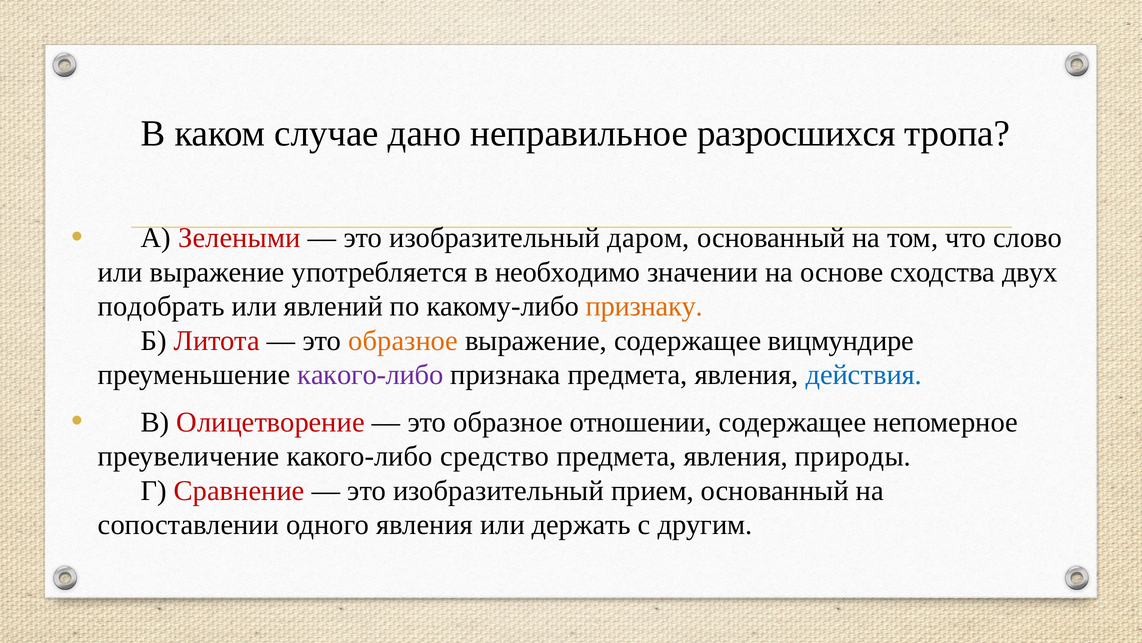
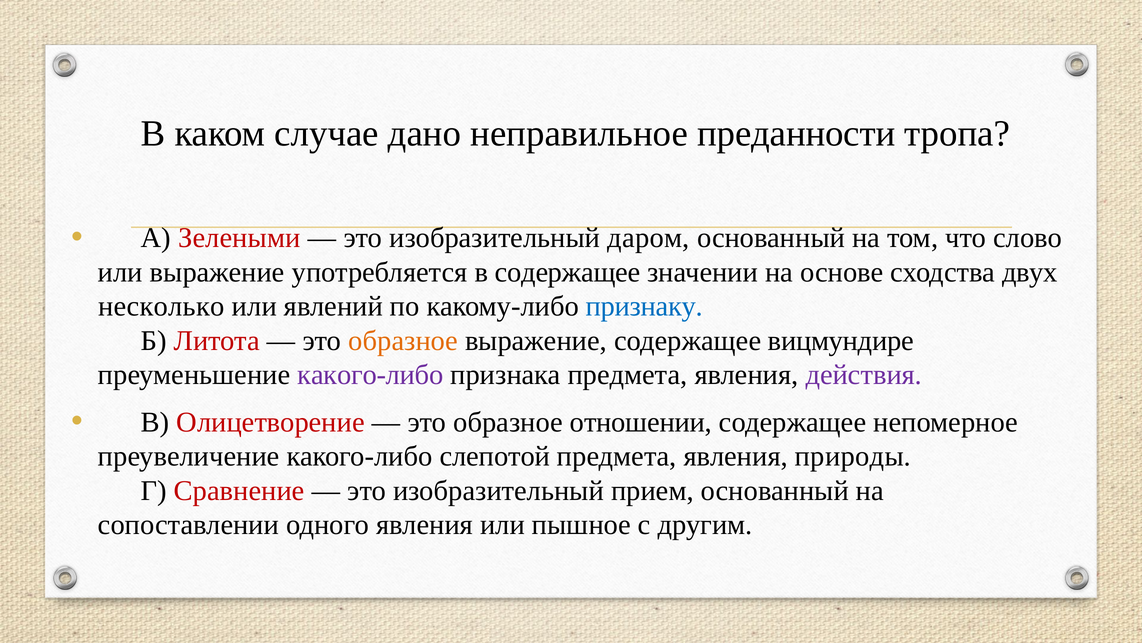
разросшихся: разросшихся -> преданности
в необходимо: необходимо -> содержащее
подобрать: подобрать -> несколько
признаку colour: orange -> blue
действия colour: blue -> purple
средство: средство -> слепотой
держать: держать -> пышное
